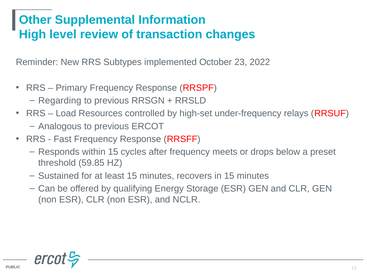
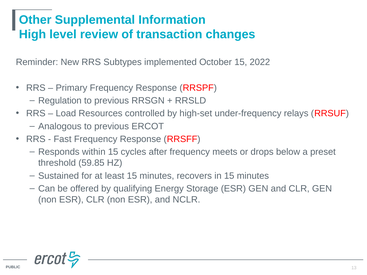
October 23: 23 -> 15
Regarding: Regarding -> Regulation
